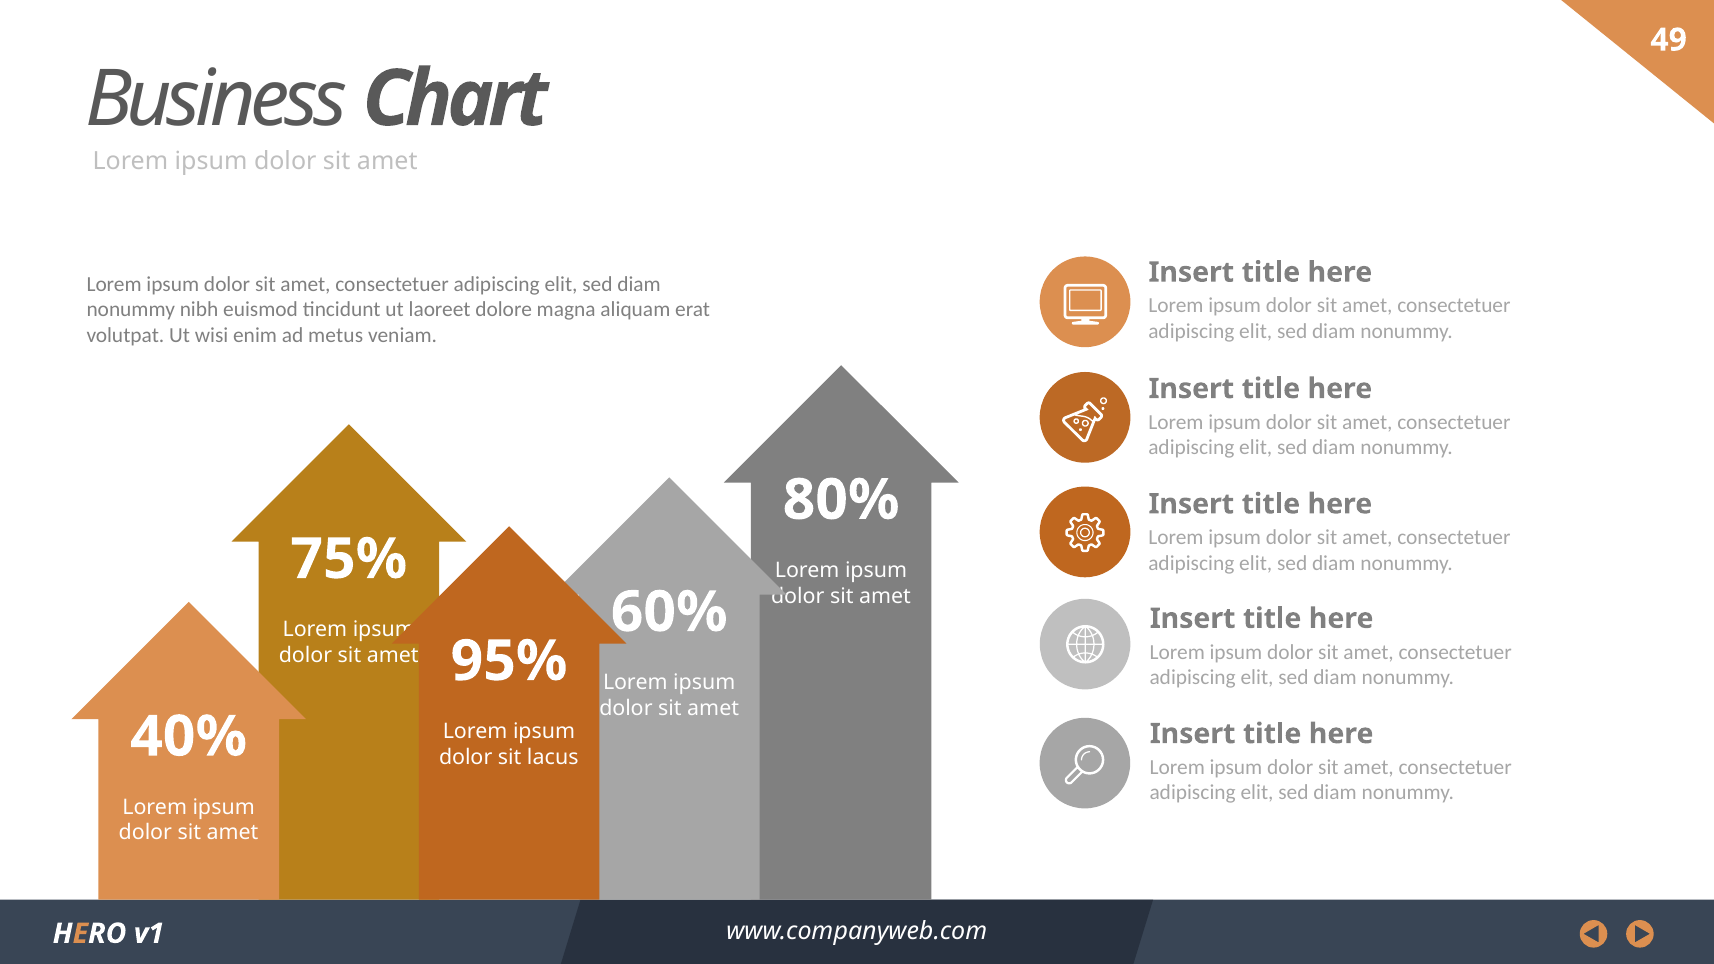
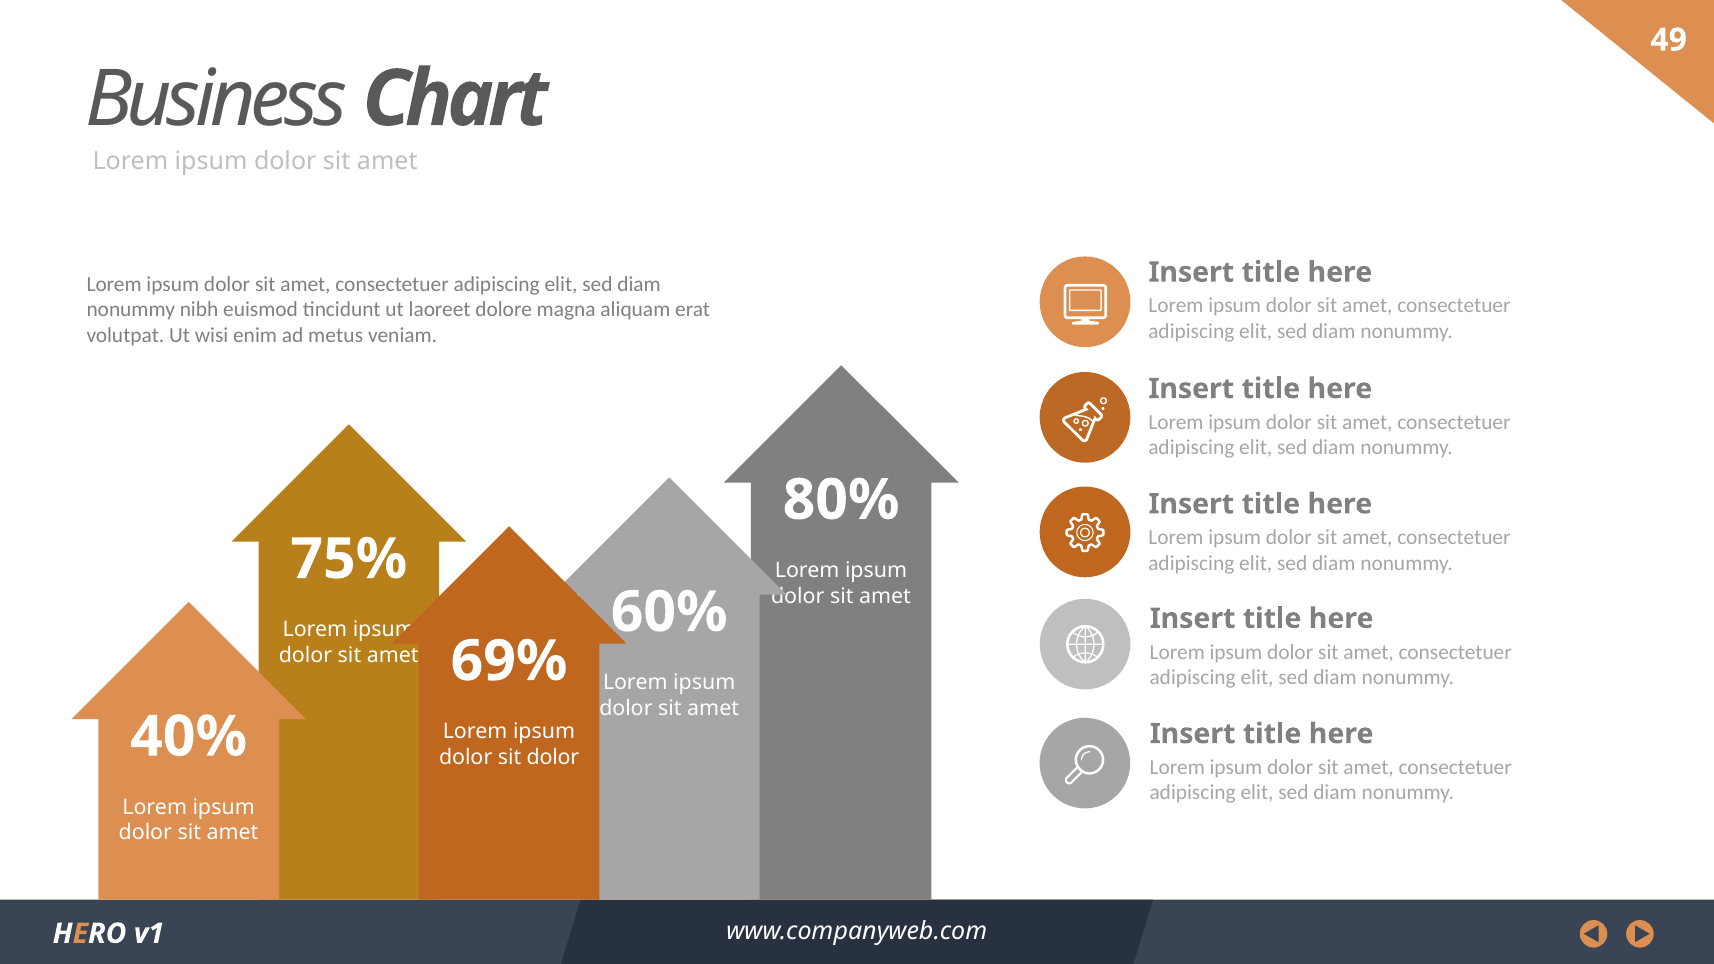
95%: 95% -> 69%
sit lacus: lacus -> dolor
